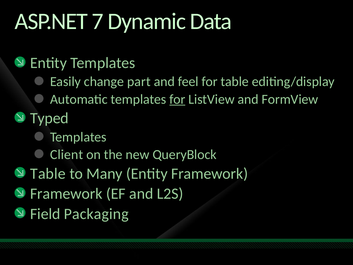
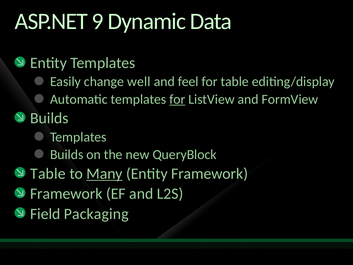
7: 7 -> 9
part: part -> well
Typed at (49, 118): Typed -> Builds
Client at (67, 154): Client -> Builds
Many underline: none -> present
